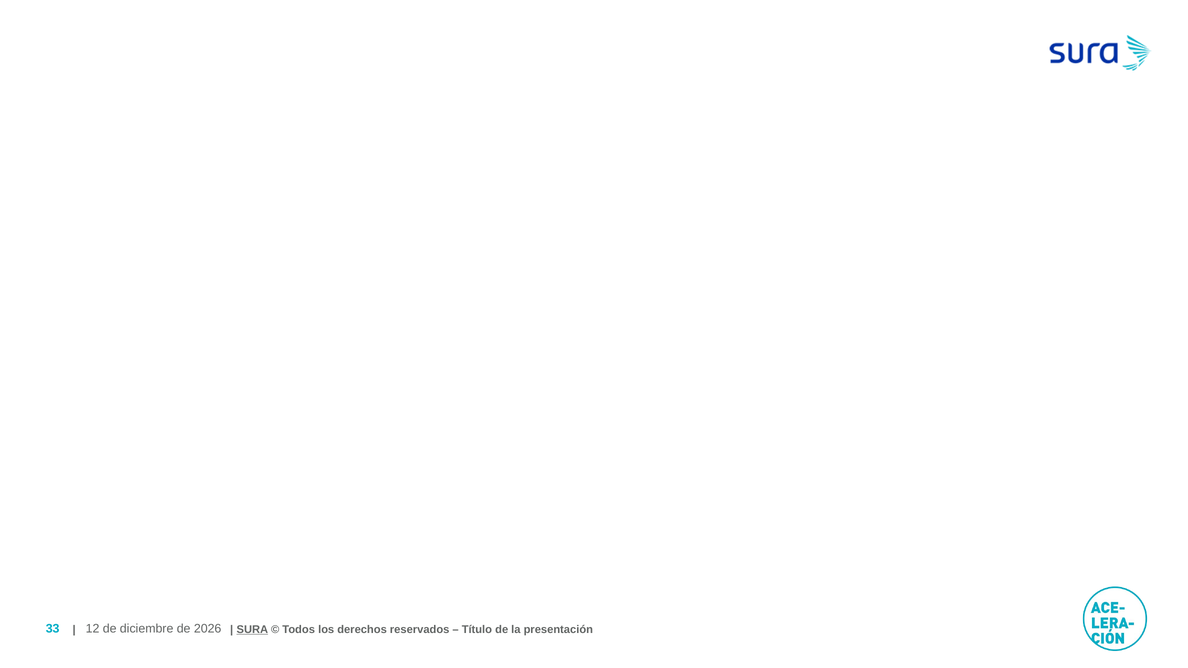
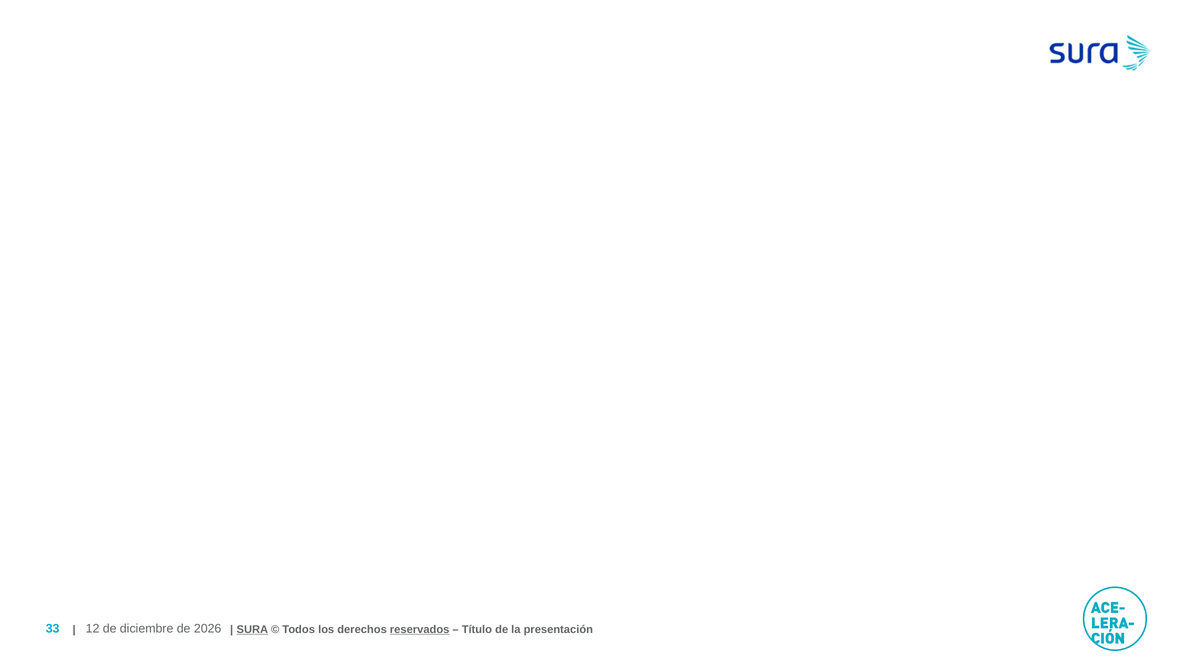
reservados underline: none -> present
